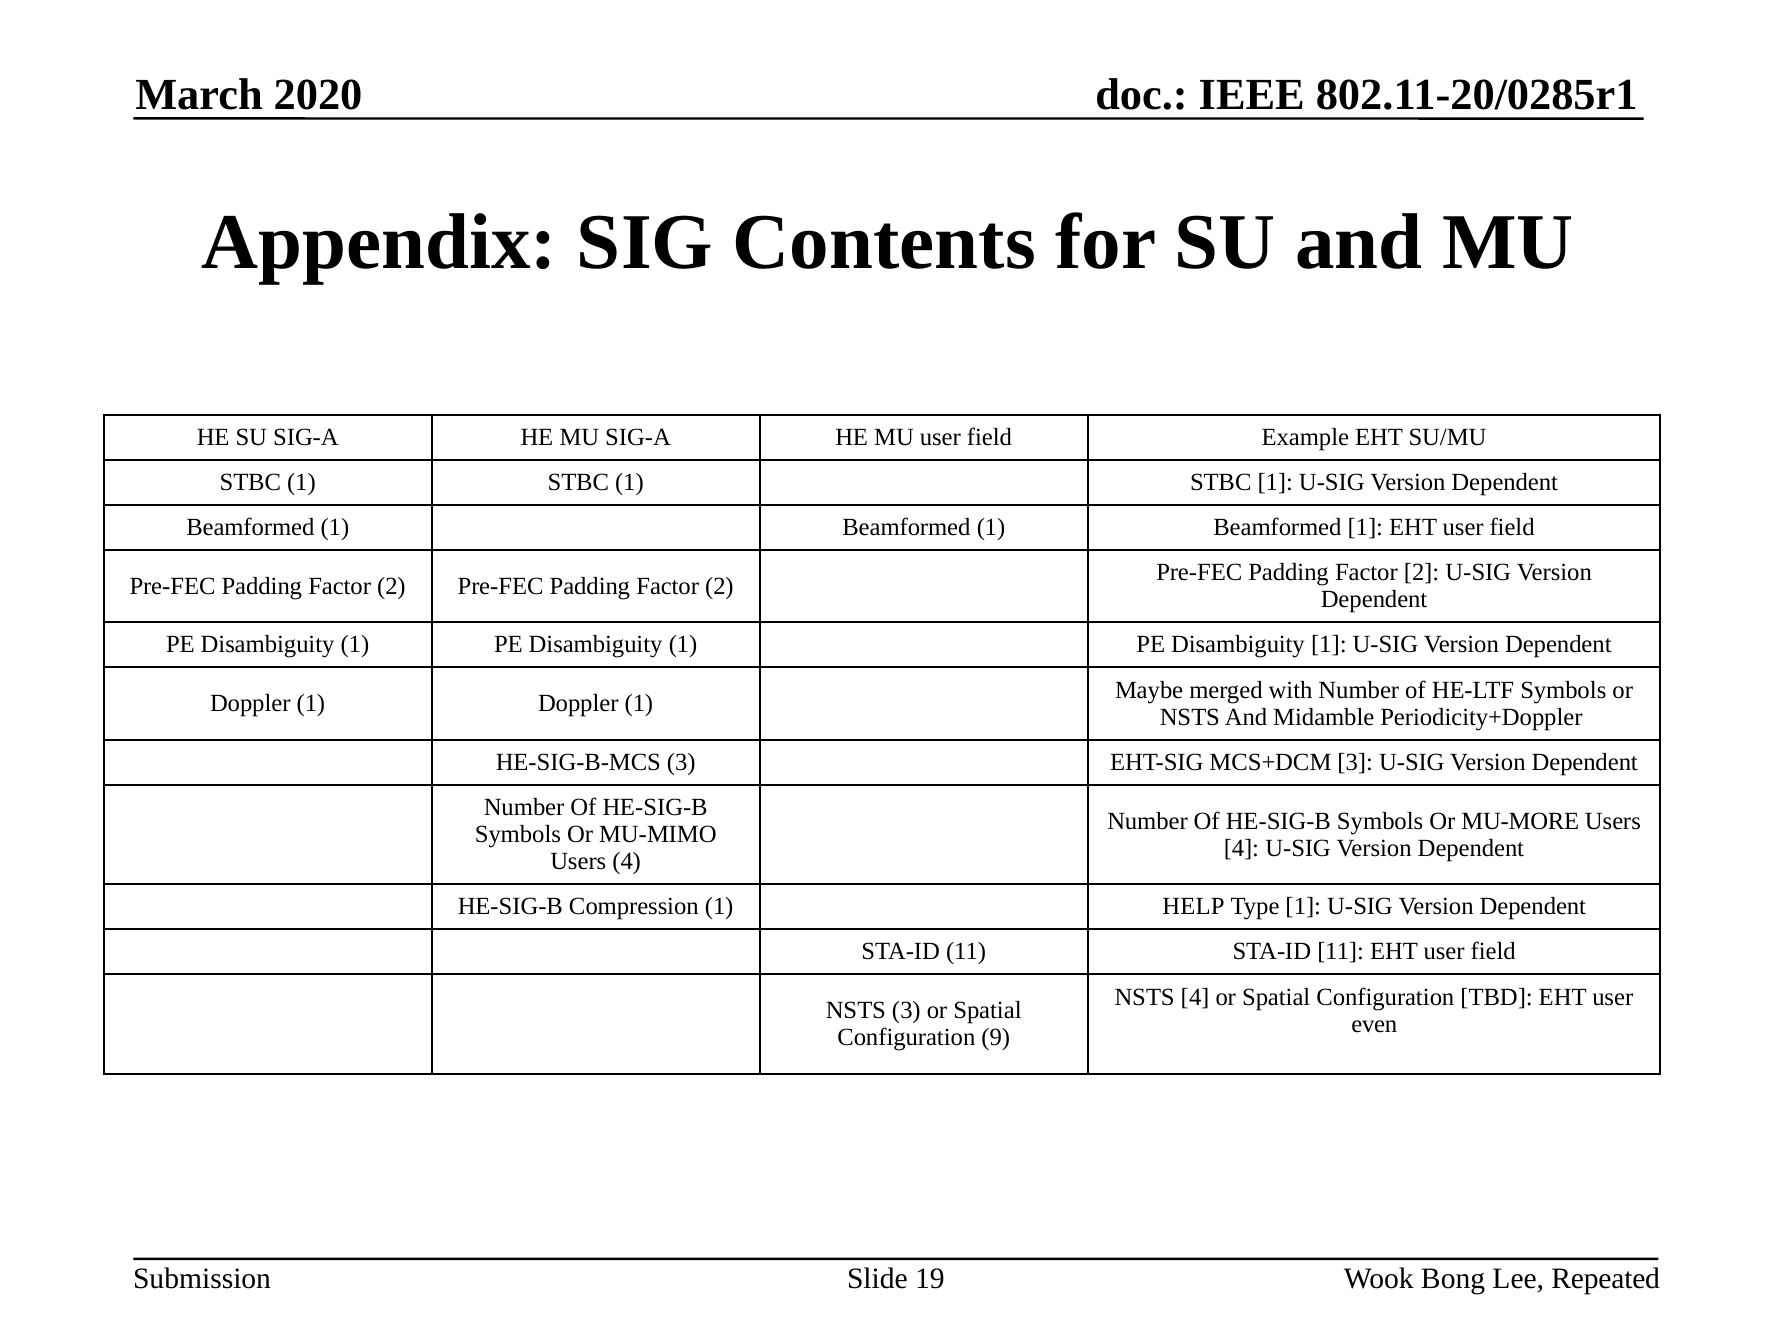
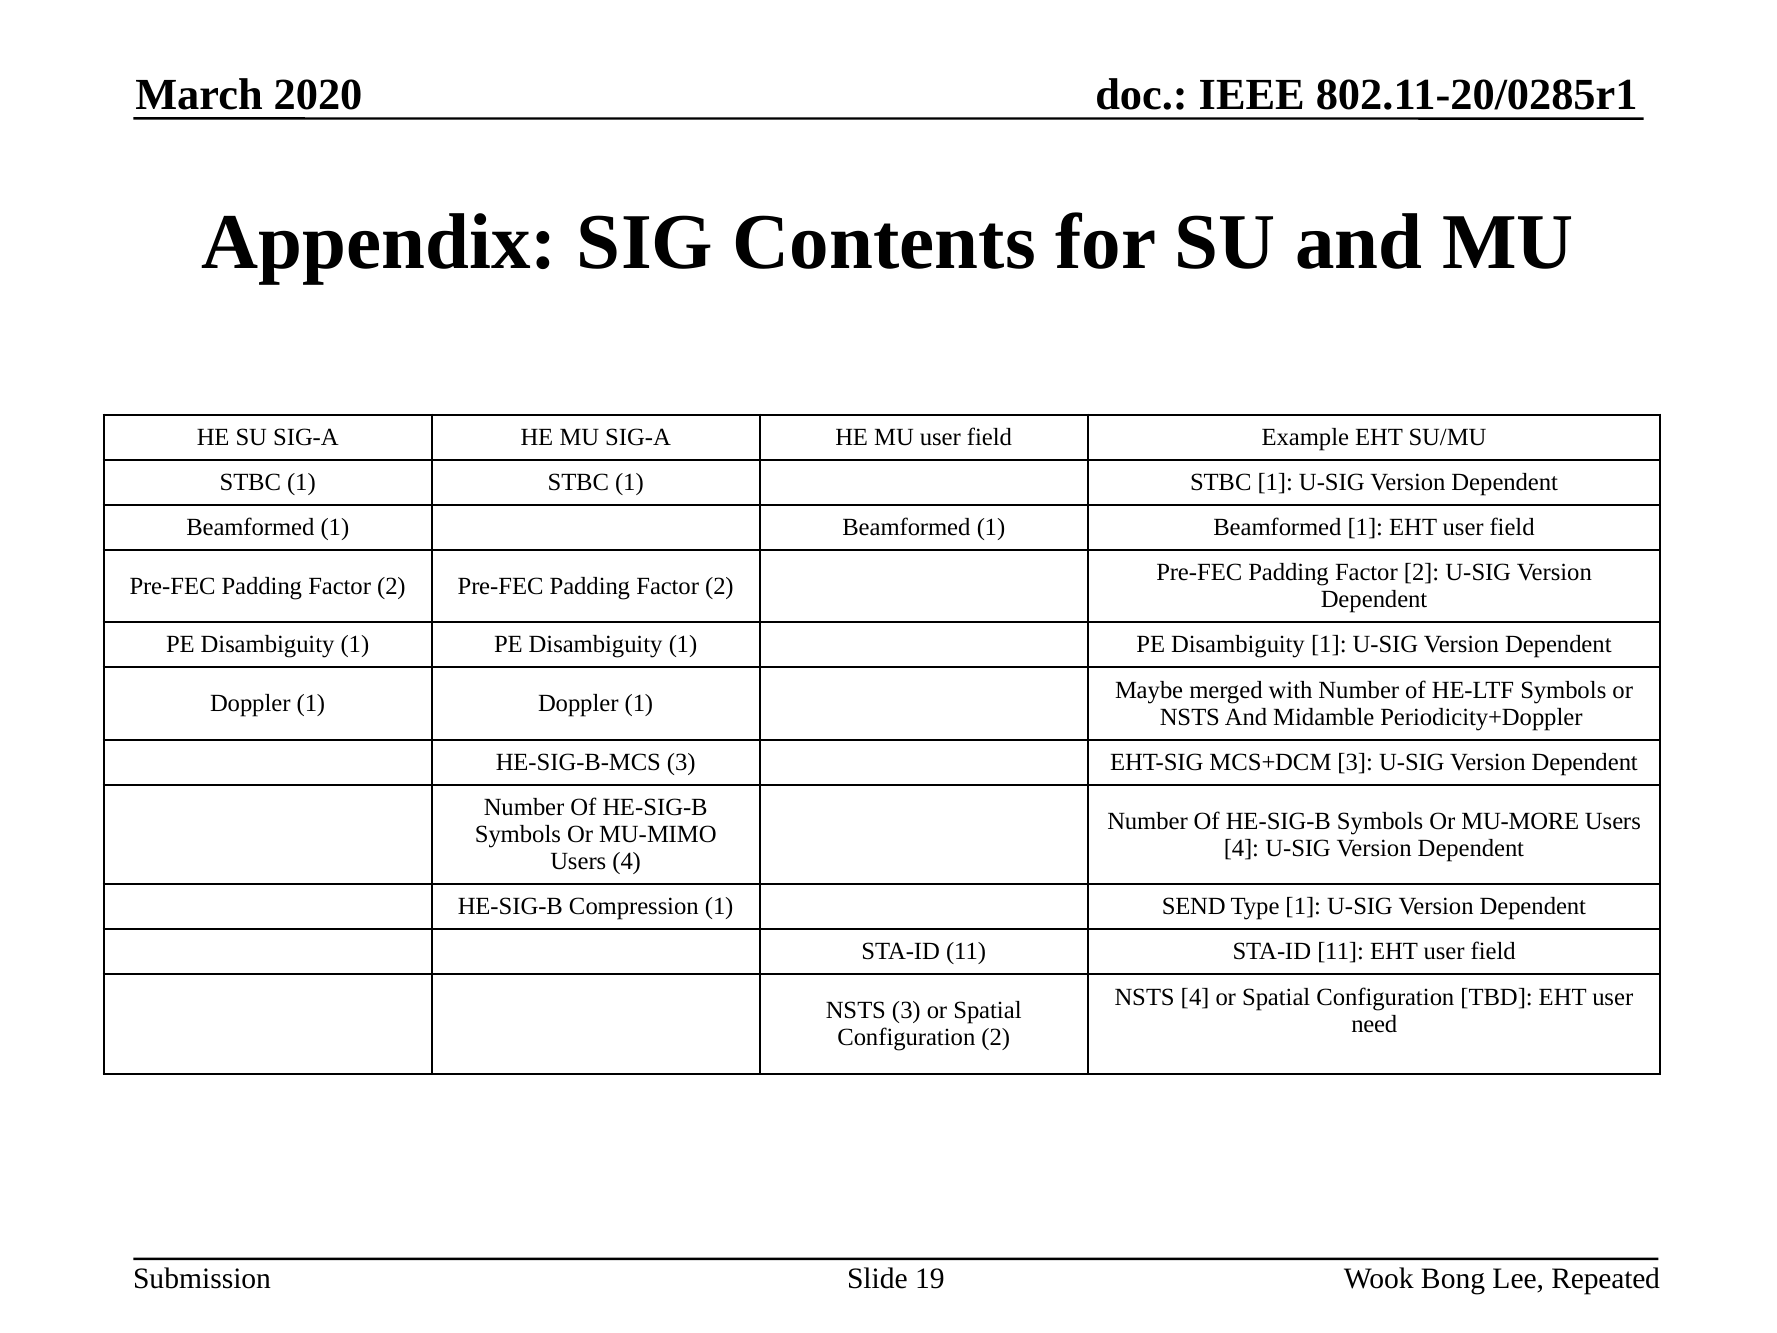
HELP: HELP -> SEND
even: even -> need
Configuration 9: 9 -> 2
